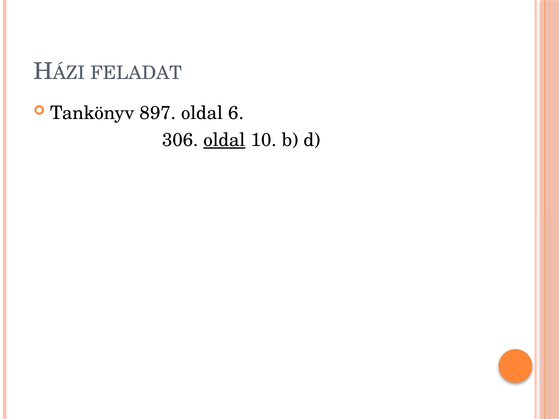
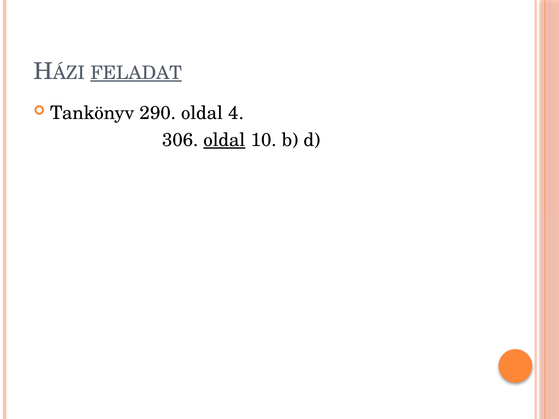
FELADAT underline: none -> present
897: 897 -> 290
6: 6 -> 4
